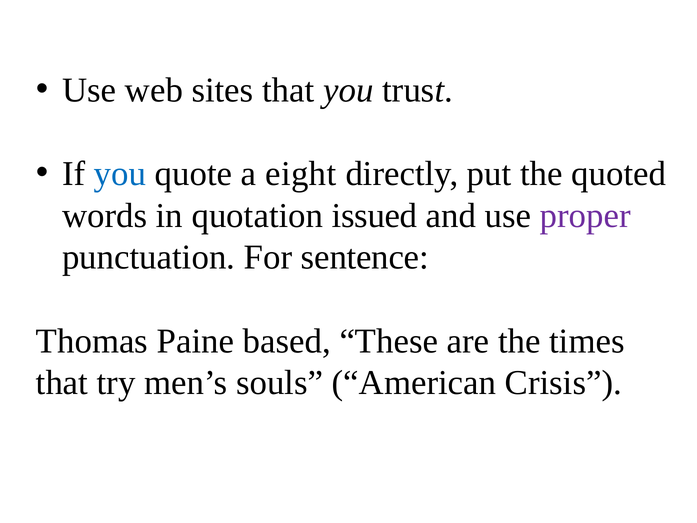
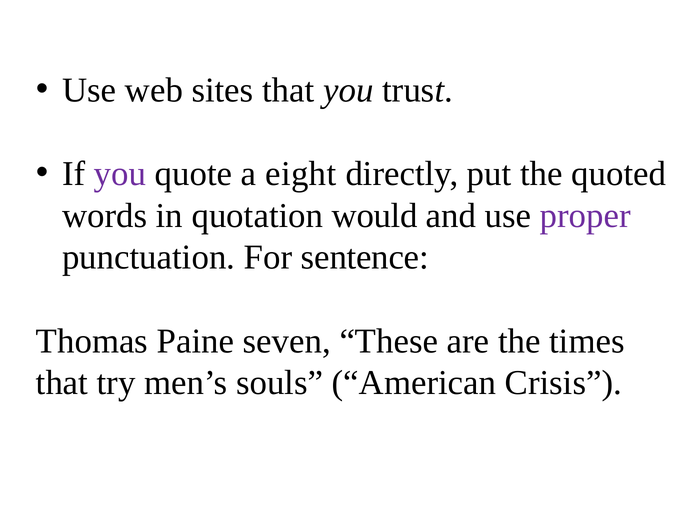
you at (120, 174) colour: blue -> purple
issued: issued -> would
based: based -> seven
